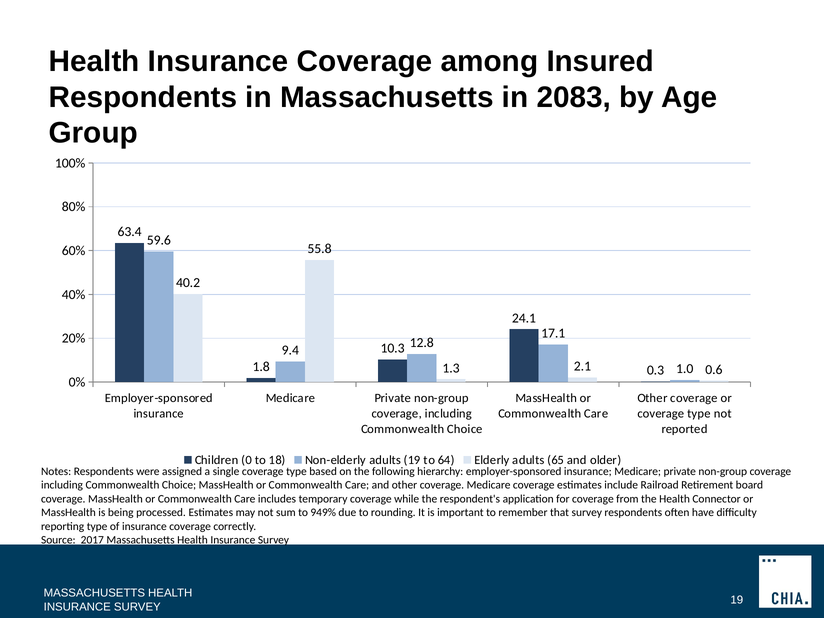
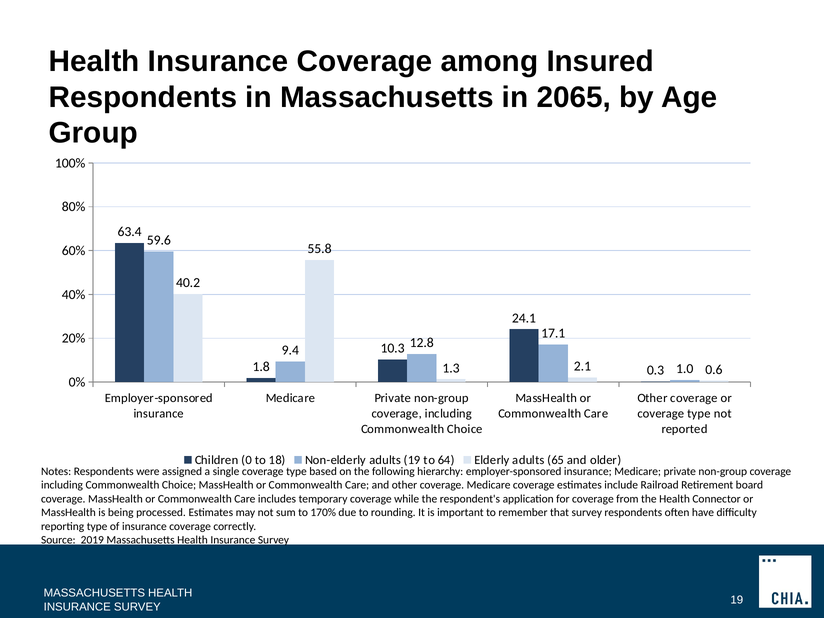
2083: 2083 -> 2065
949%: 949% -> 170%
2017: 2017 -> 2019
